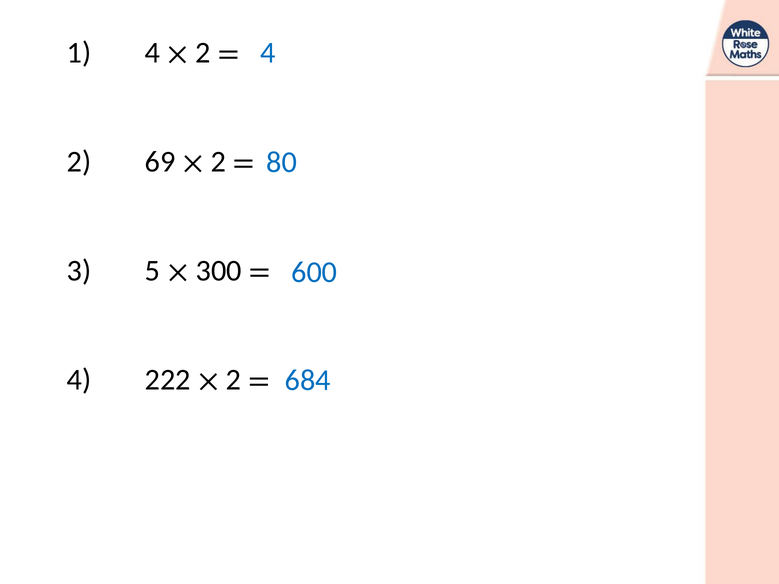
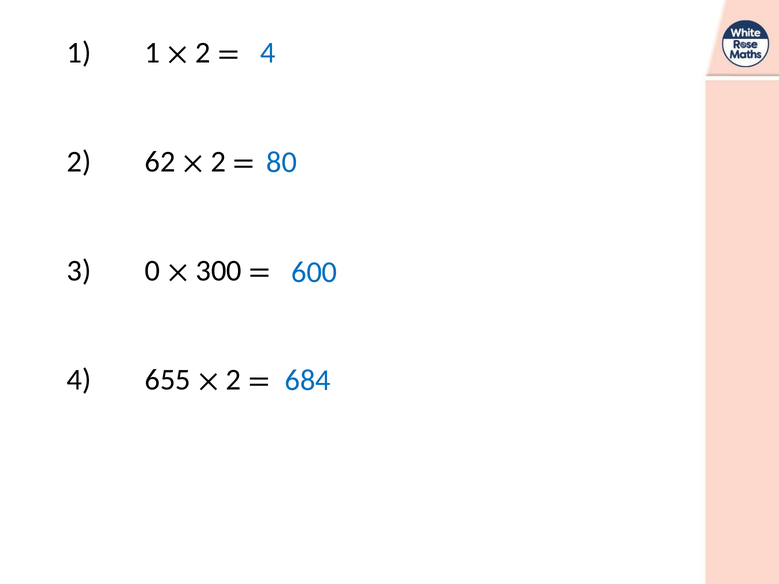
1 4: 4 -> 1
69: 69 -> 62
5: 5 -> 0
222: 222 -> 655
